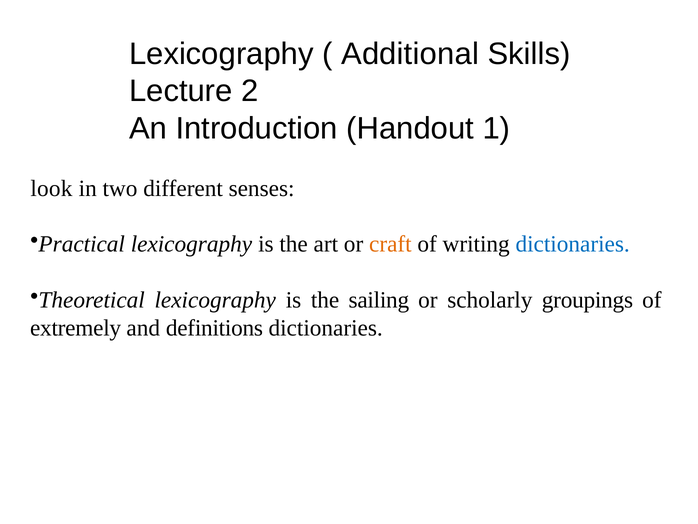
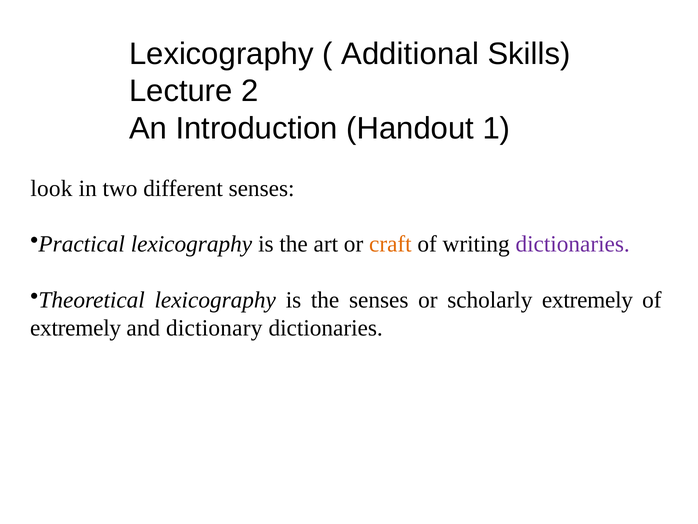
dictionaries at (573, 244) colour: blue -> purple
the sailing: sailing -> senses
scholarly groupings: groupings -> extremely
definitions: definitions -> dictionary
